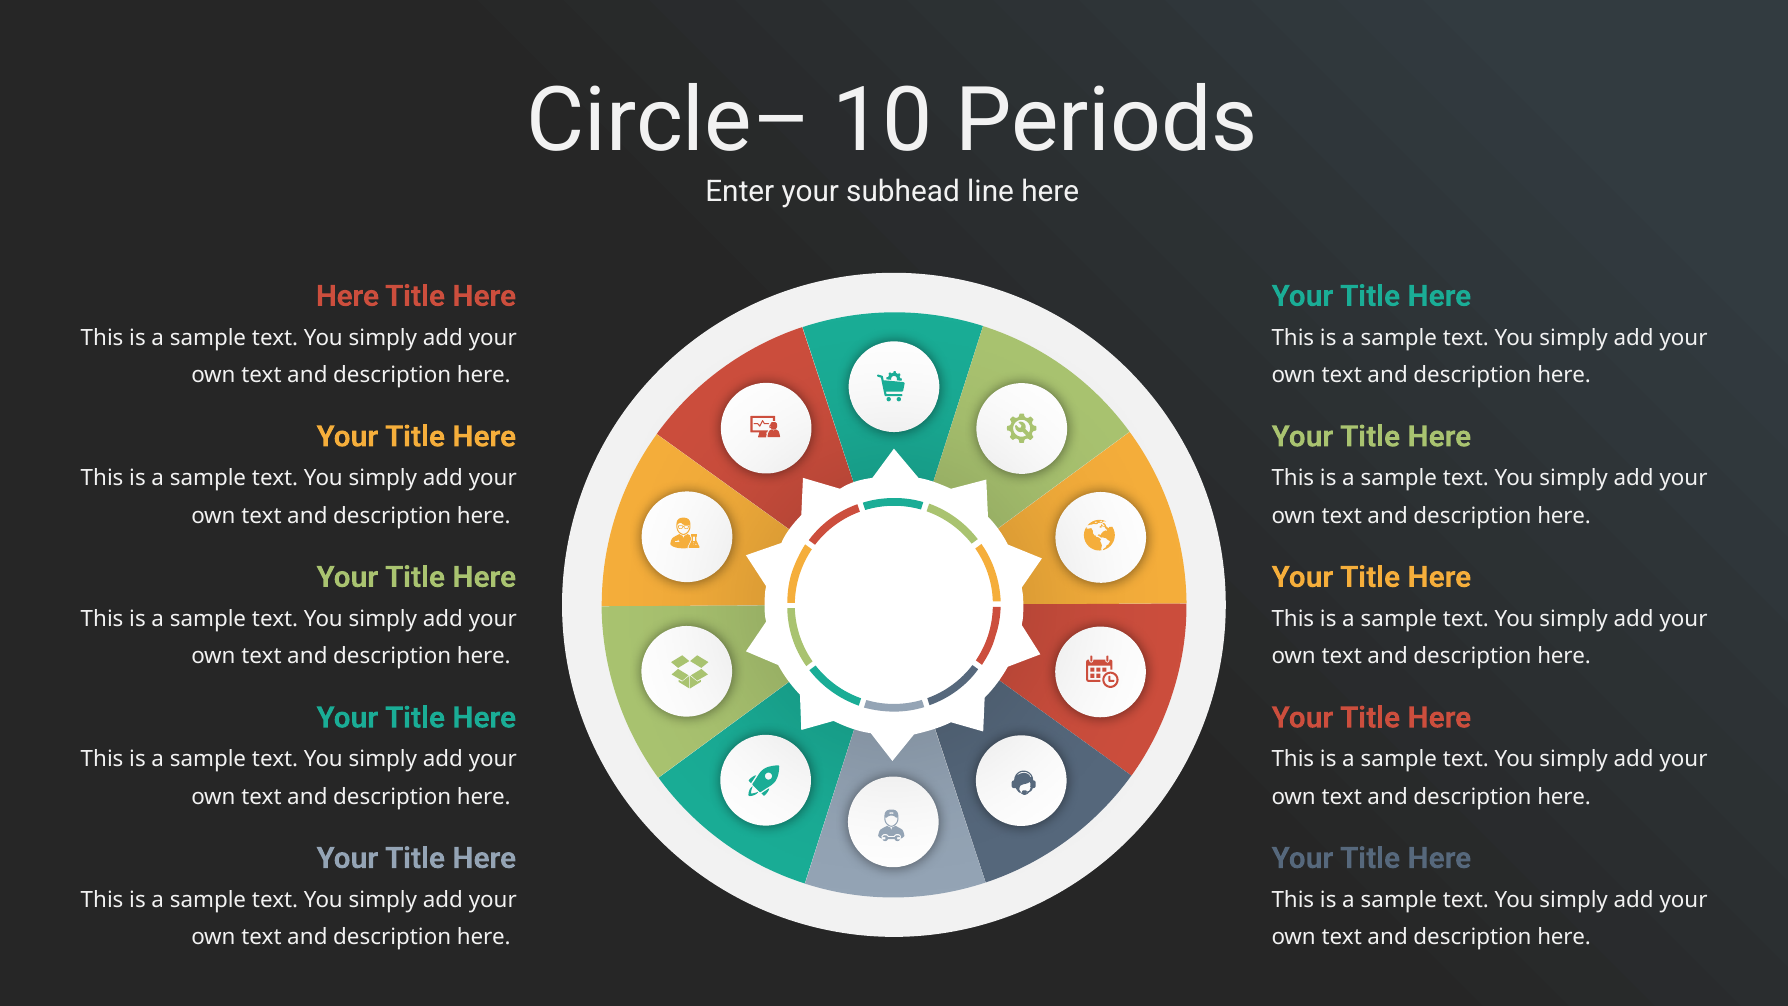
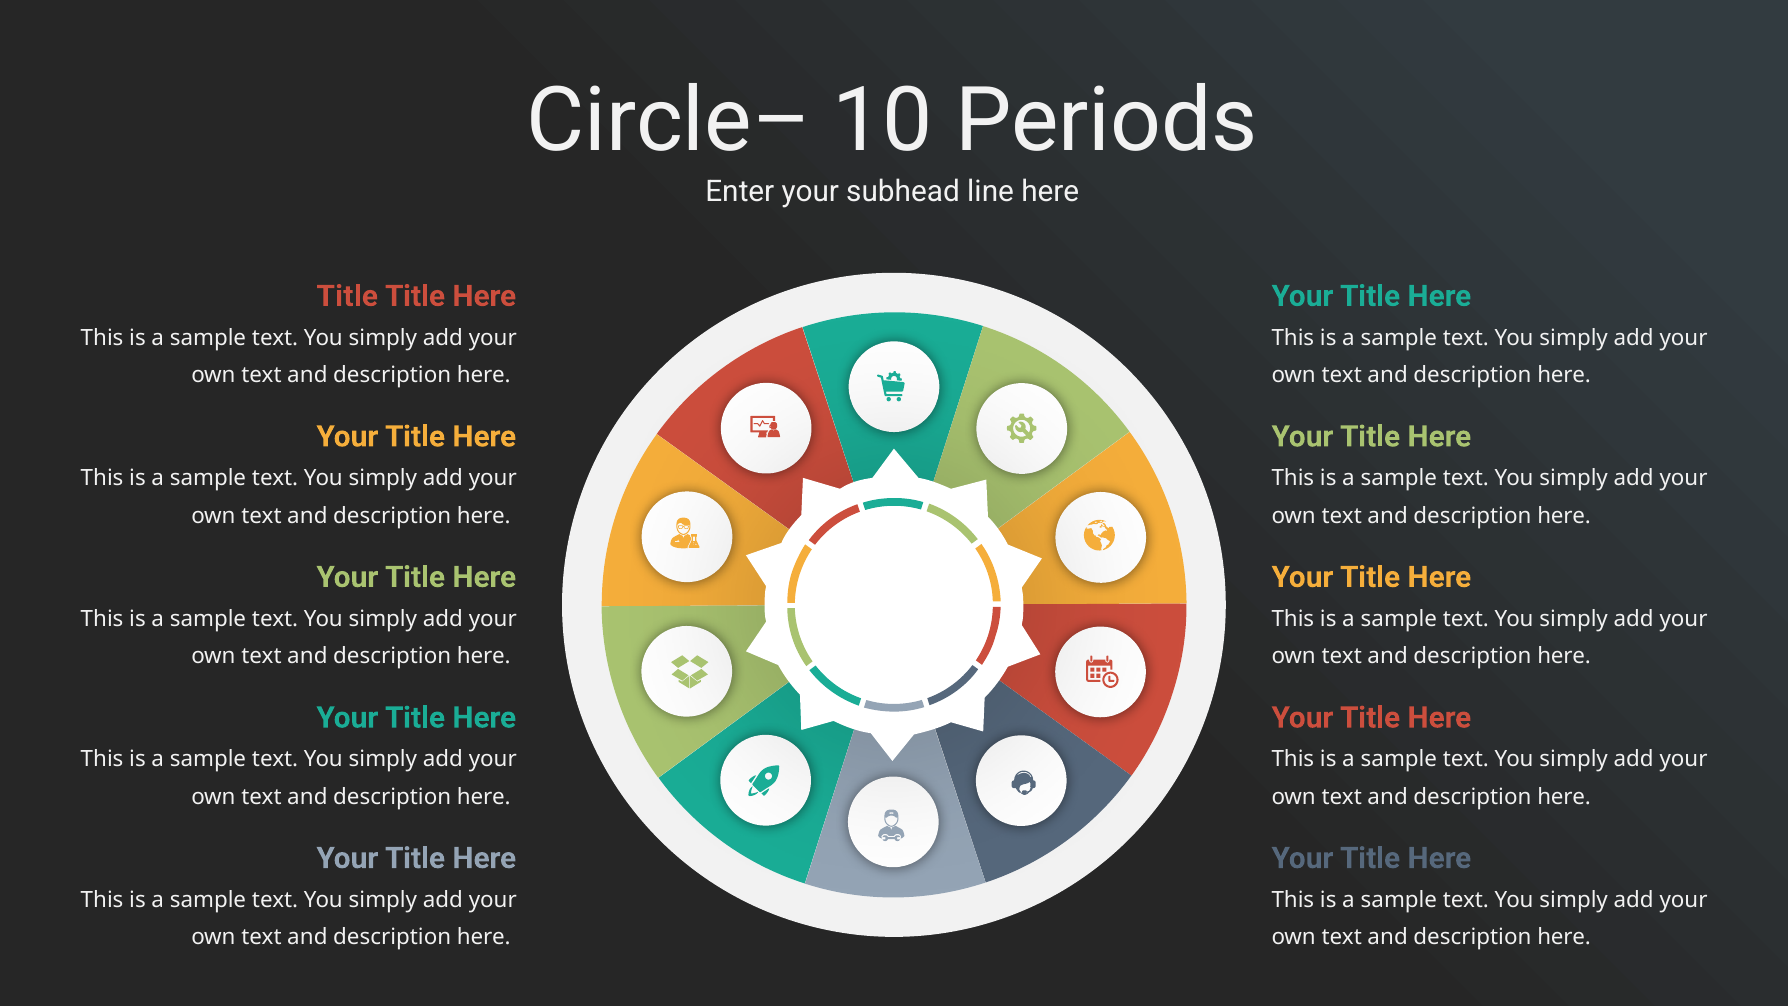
Here at (347, 296): Here -> Title
